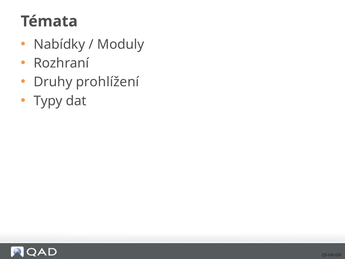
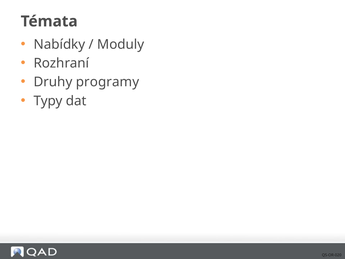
prohlížení: prohlížení -> programy
